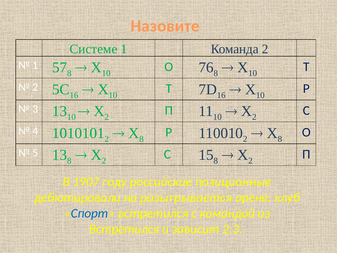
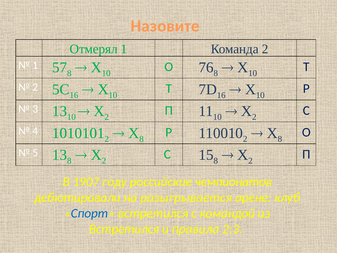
Системе: Системе -> Отмерял
позиционные: позиционные -> чемпионатов
зависит: зависит -> правила
